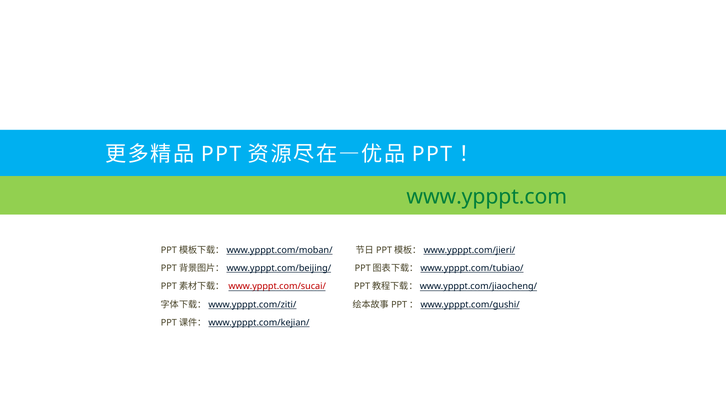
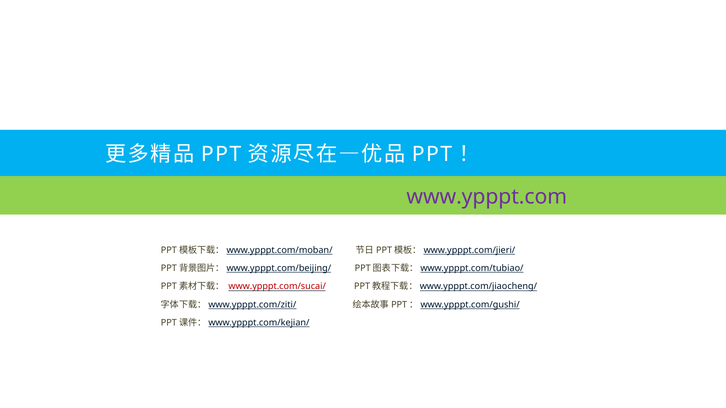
www.ypppt.com colour: green -> purple
